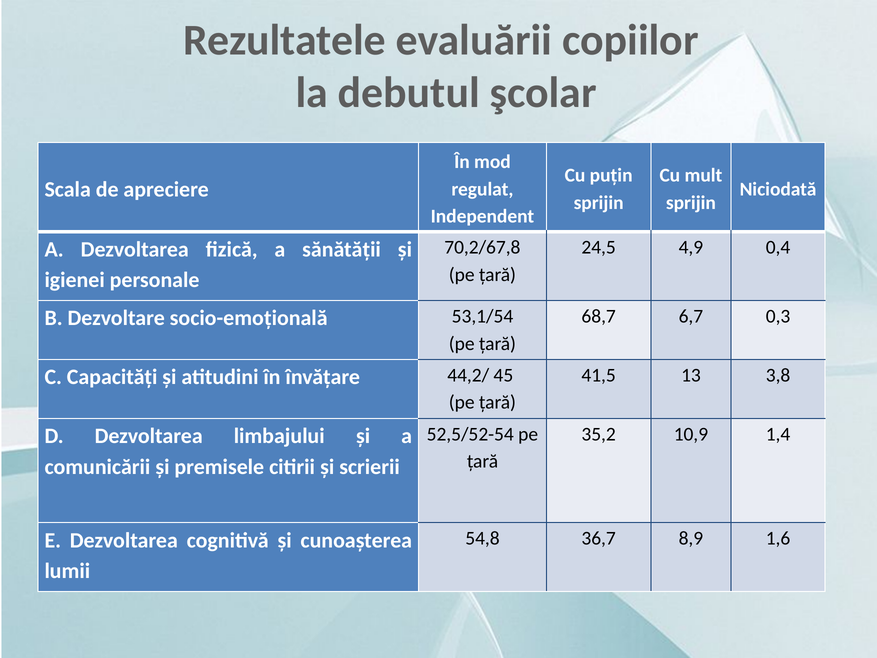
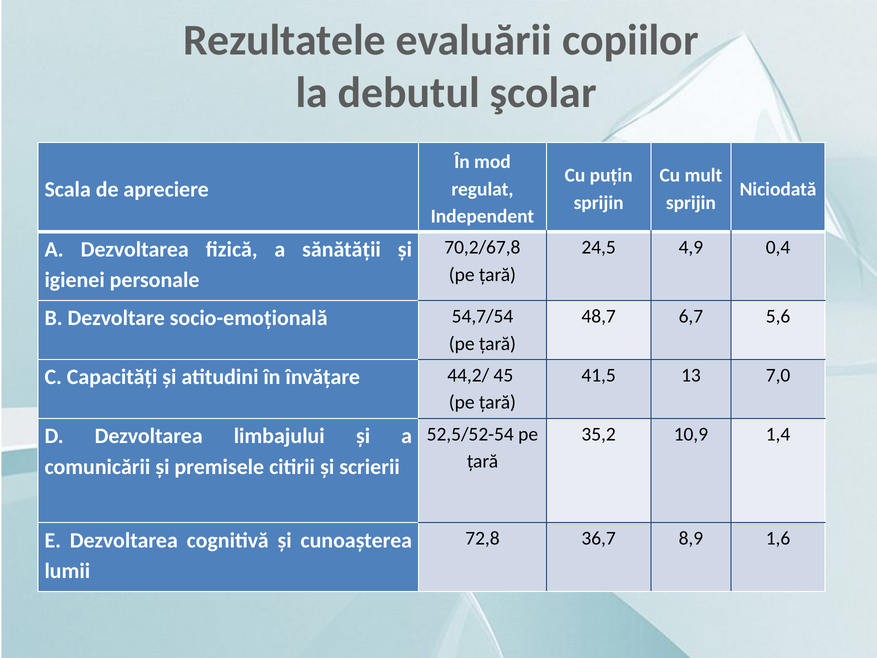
68,7: 68,7 -> 48,7
0,3: 0,3 -> 5,6
53,1/54: 53,1/54 -> 54,7/54
3,8: 3,8 -> 7,0
54,8: 54,8 -> 72,8
